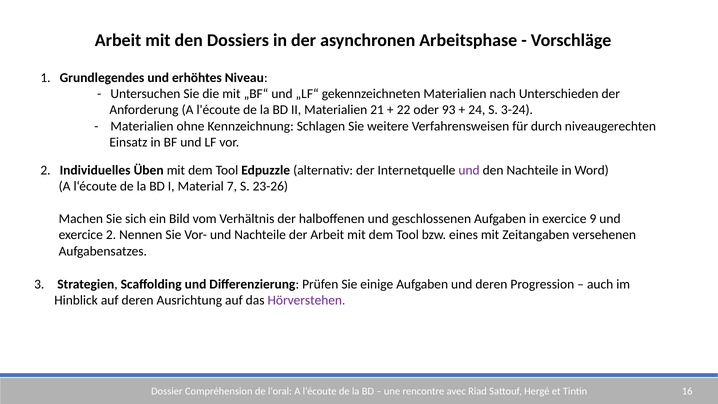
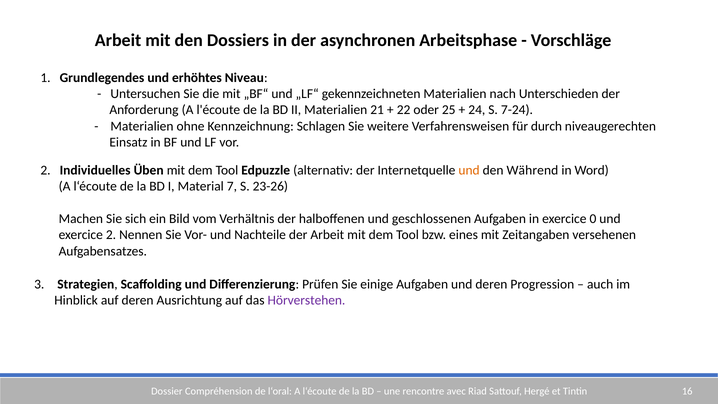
93: 93 -> 25
3-24: 3-24 -> 7-24
und at (469, 170) colour: purple -> orange
den Nachteile: Nachteile -> Während
9: 9 -> 0
